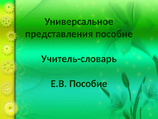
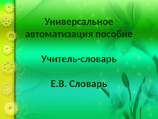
представления: представления -> автоматизация
Е.В Пособие: Пособие -> Словарь
